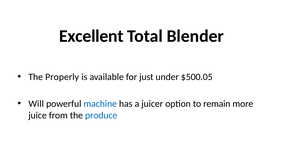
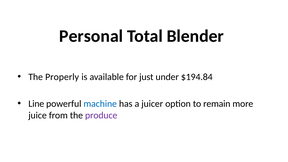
Excellent: Excellent -> Personal
$500.05: $500.05 -> $194.84
Will: Will -> Line
produce colour: blue -> purple
